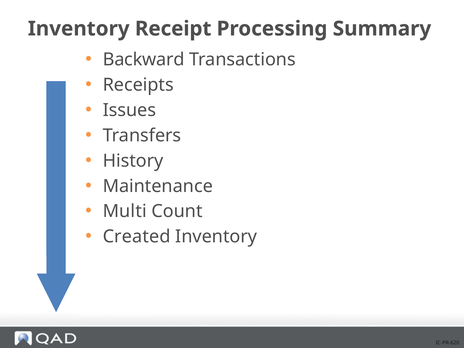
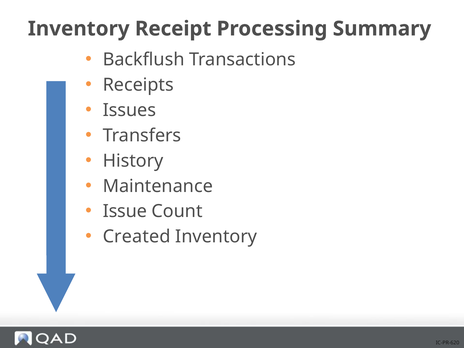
Backward: Backward -> Backflush
Multi: Multi -> Issue
